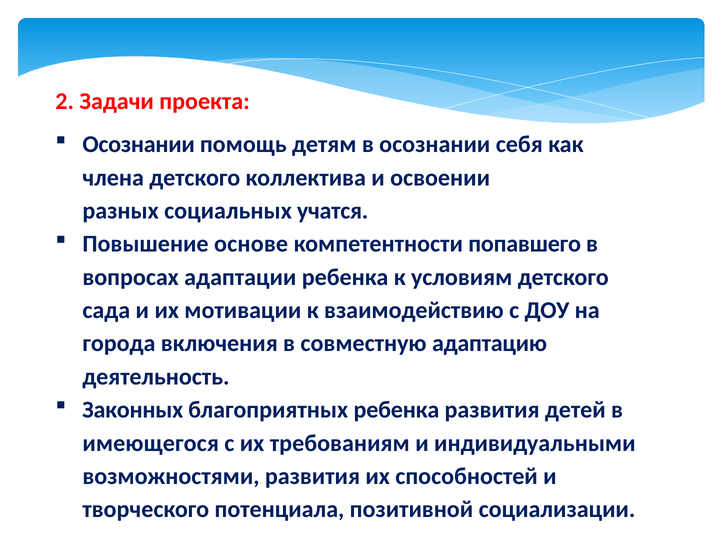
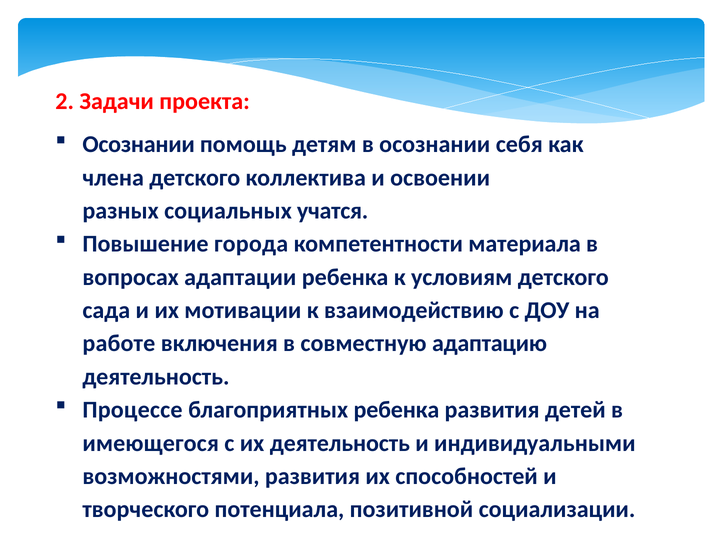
основе: основе -> города
попавшего: попавшего -> материала
города: города -> работе
Законных: Законных -> Процессе
их требованиям: требованиям -> деятельность
